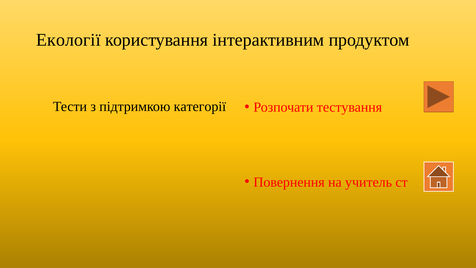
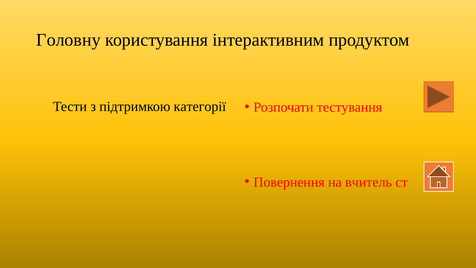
Екології: Екології -> Головну
учитель: учитель -> вчитель
